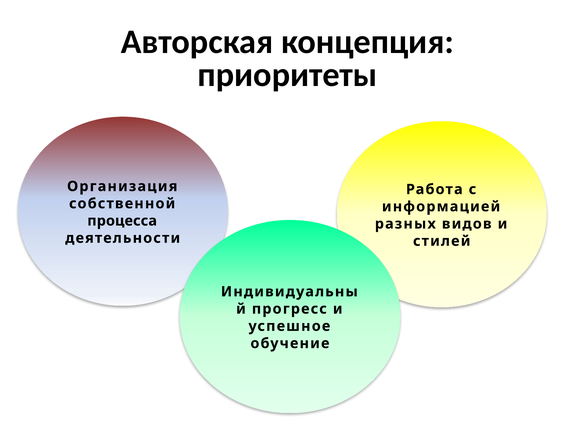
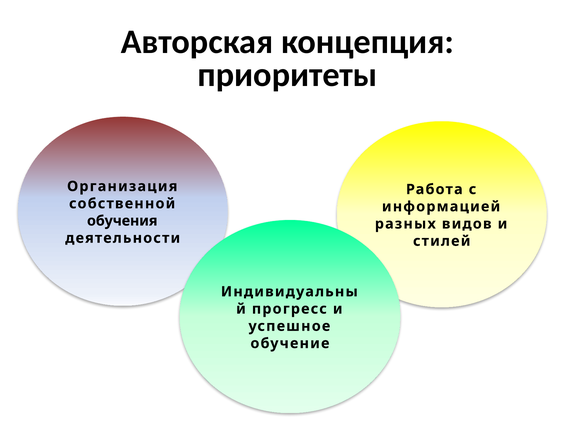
процесса: процесса -> обучения
